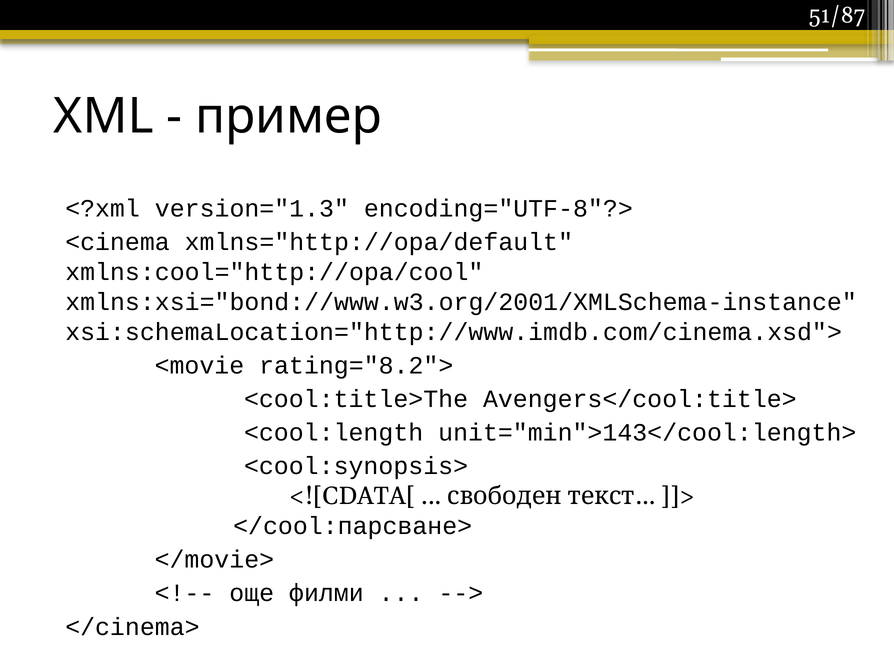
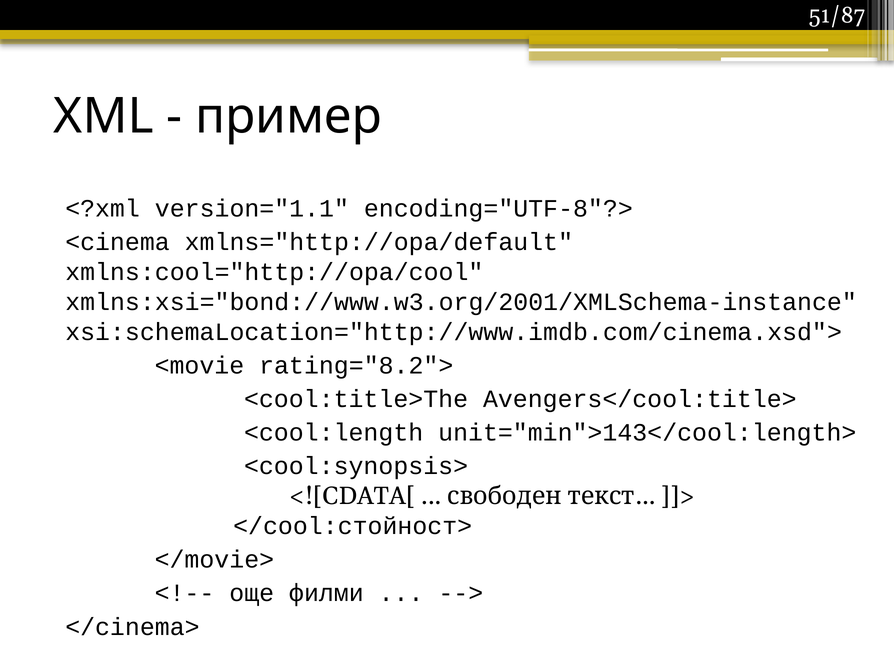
version="1.3: version="1.3 -> version="1.1
</cool:парсване>: </cool:парсване> -> </cool:стойност>
